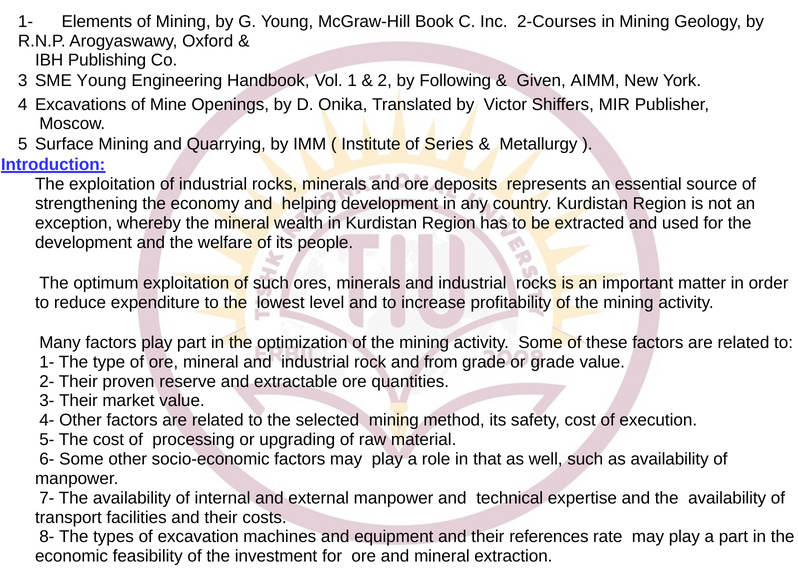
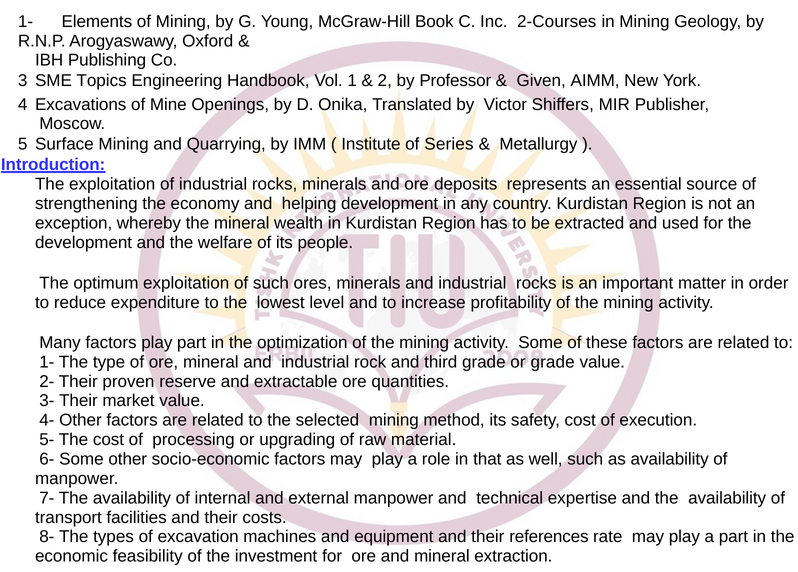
SME Young: Young -> Topics
Following: Following -> Professor
from: from -> third
